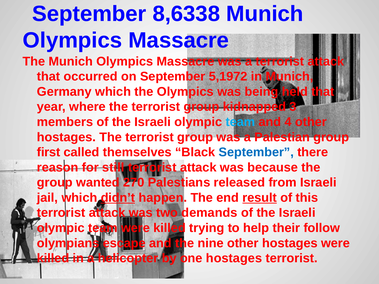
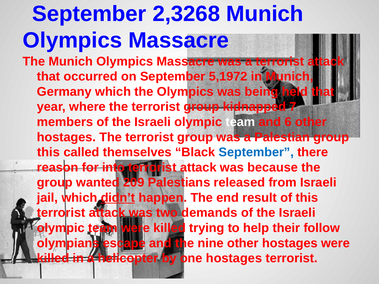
8,6338: 8,6338 -> 2,3268
3: 3 -> 7
team at (240, 122) colour: light blue -> white
4: 4 -> 6
first at (49, 152): first -> this
still: still -> into
270: 270 -> 209
result underline: present -> none
